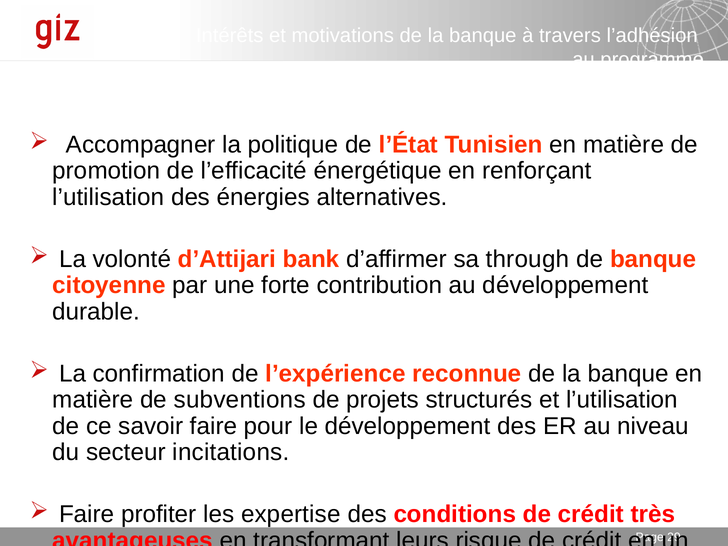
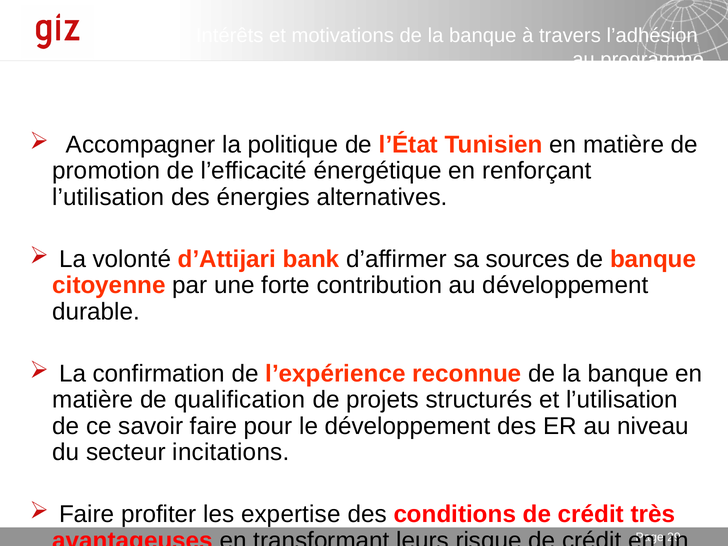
through: through -> sources
subventions: subventions -> qualification
